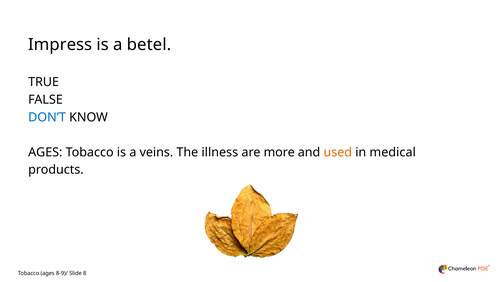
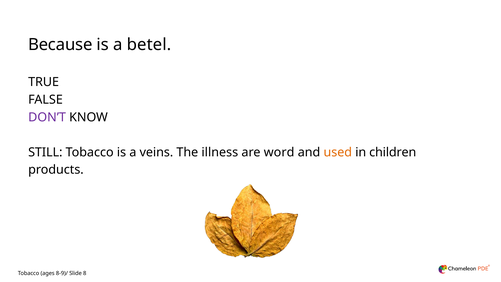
Impress: Impress -> Because
DON’T colour: blue -> purple
AGES at (45, 152): AGES -> STILL
more: more -> word
medical: medical -> children
